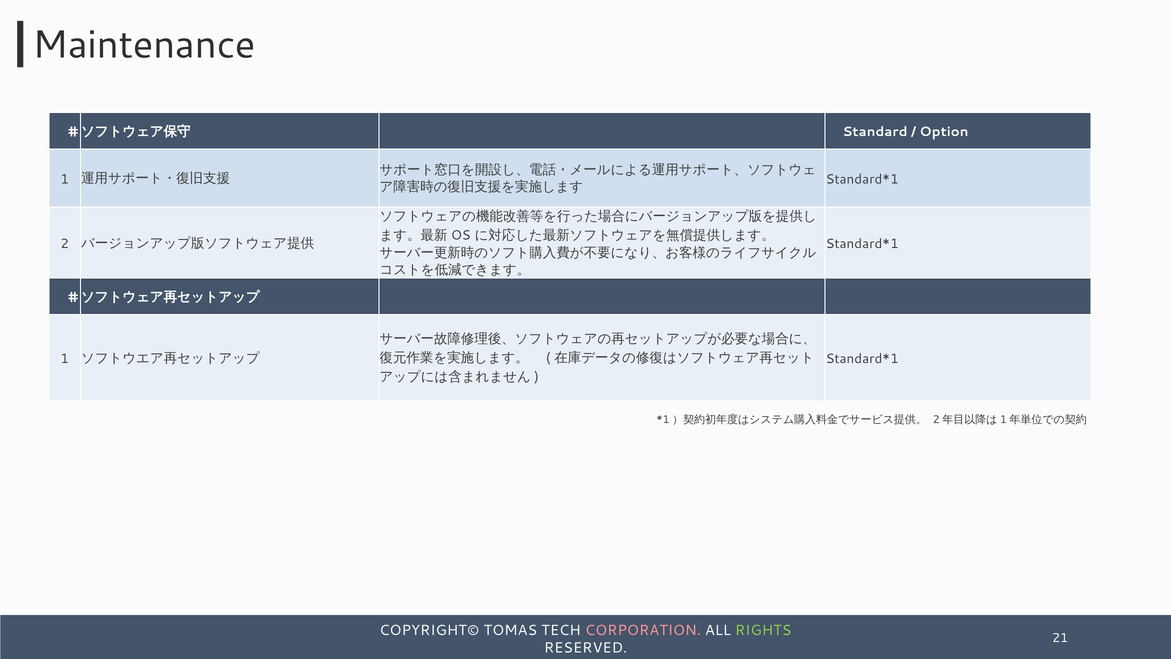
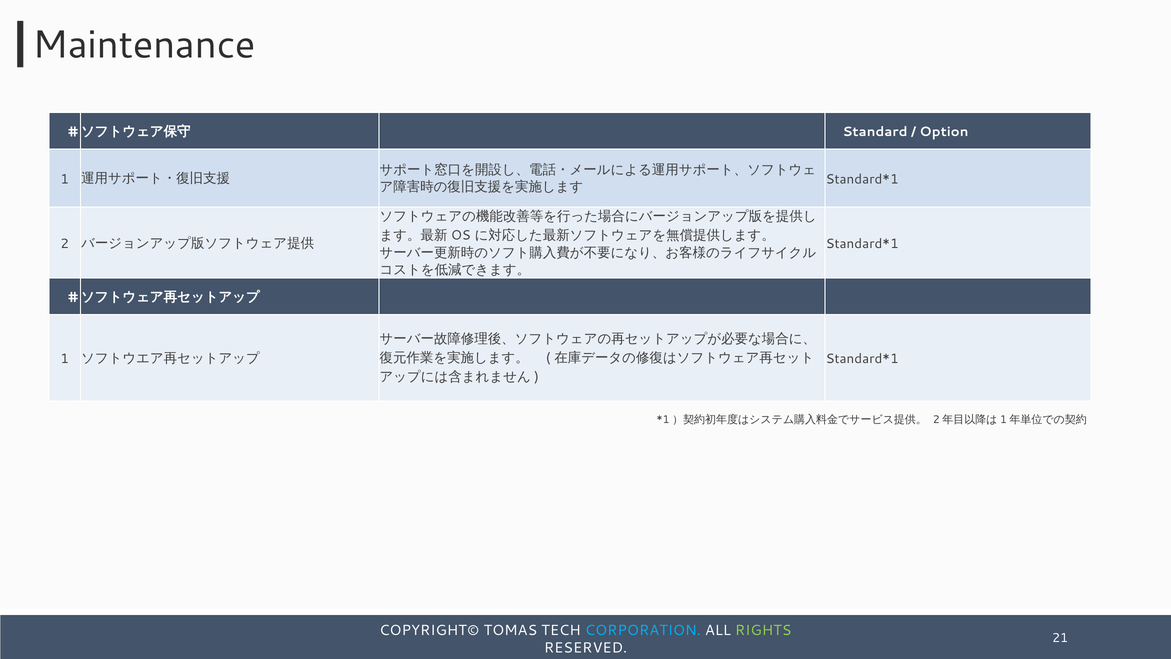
CORPORATION colour: pink -> light blue
